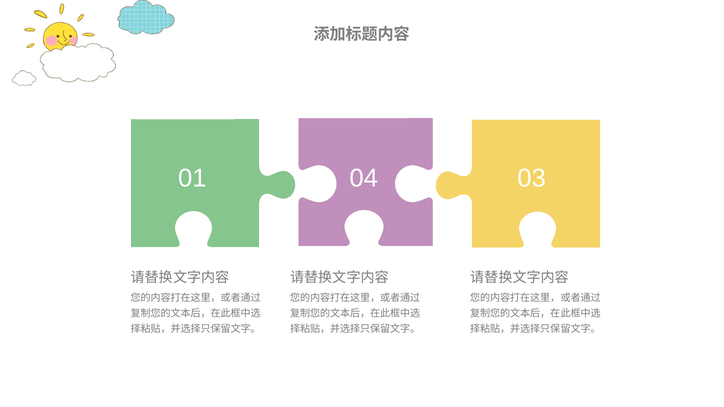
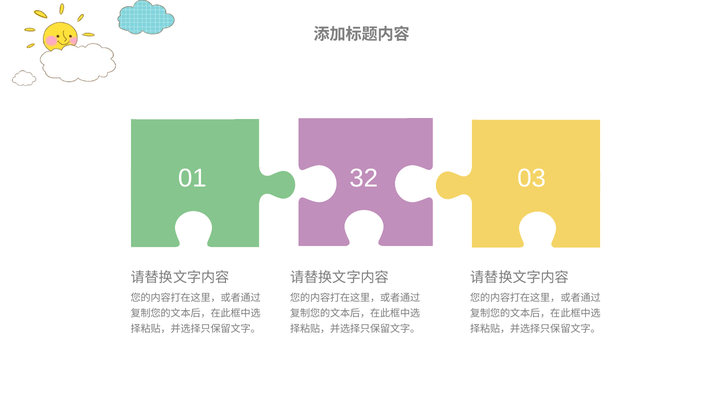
04: 04 -> 32
